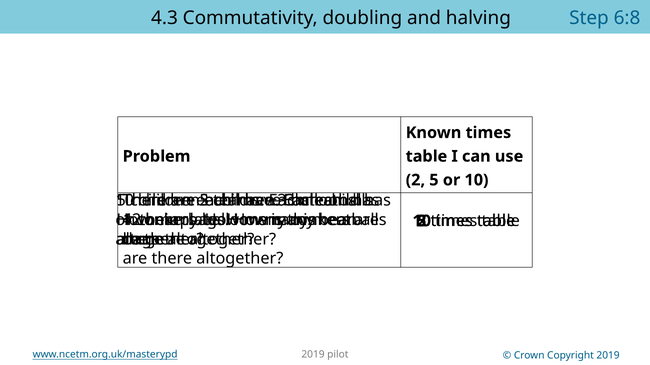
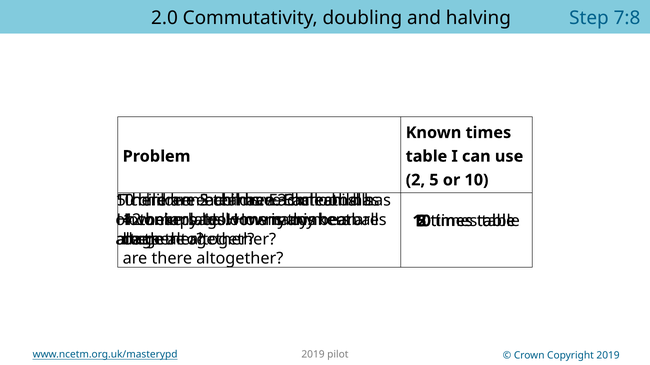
4.3: 4.3 -> 2.0
6:8: 6:8 -> 7:8
